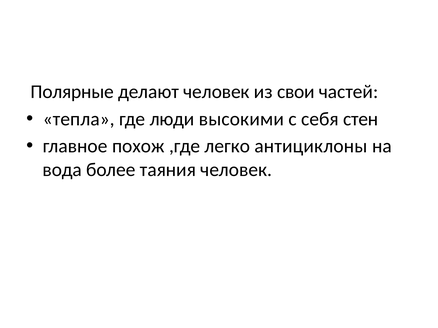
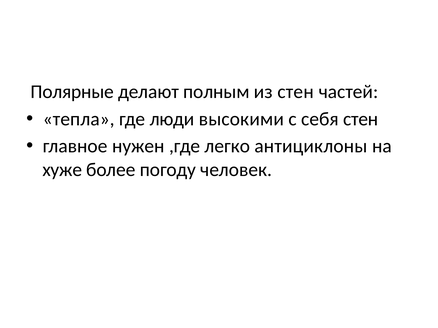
делают человек: человек -> полным
из свои: свои -> стен
похож: похож -> нужен
вода: вода -> хуже
таяния: таяния -> погоду
